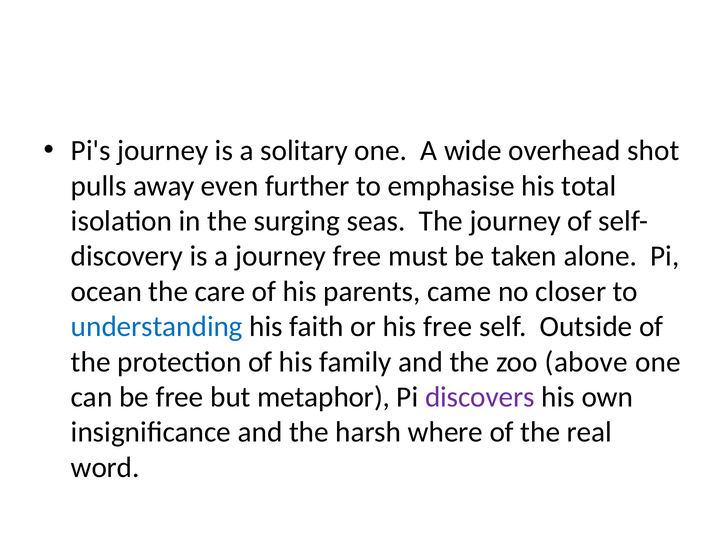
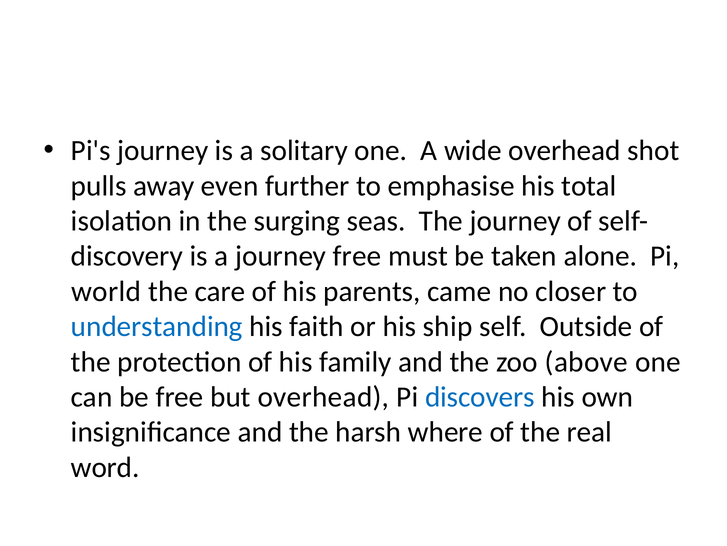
ocean: ocean -> world
his free: free -> ship
but metaphor: metaphor -> overhead
discovers colour: purple -> blue
